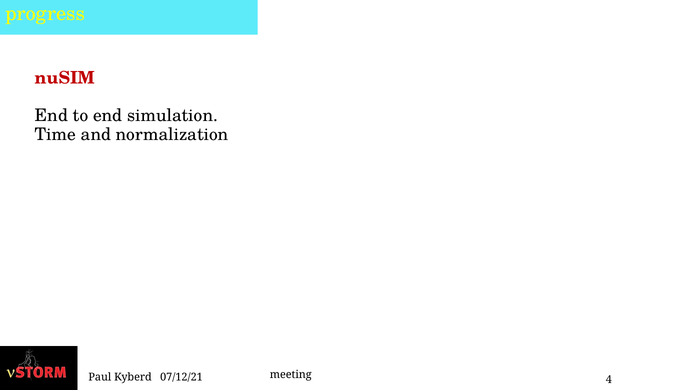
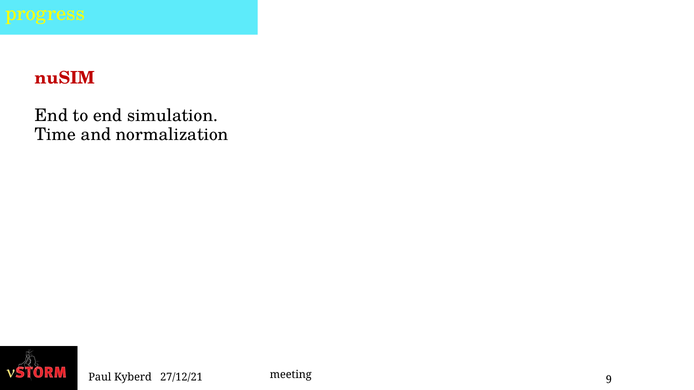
4: 4 -> 9
07/12/21: 07/12/21 -> 27/12/21
